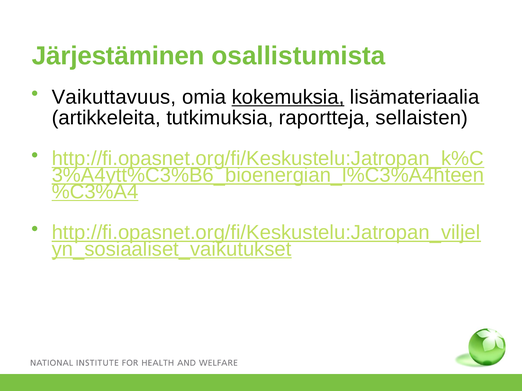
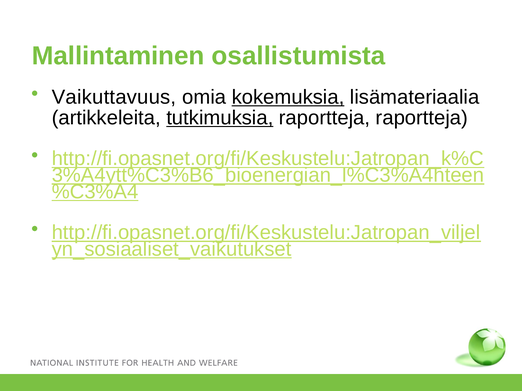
Järjestäminen: Järjestäminen -> Mallintaminen
tutkimuksia underline: none -> present
raportteja sellaisten: sellaisten -> raportteja
